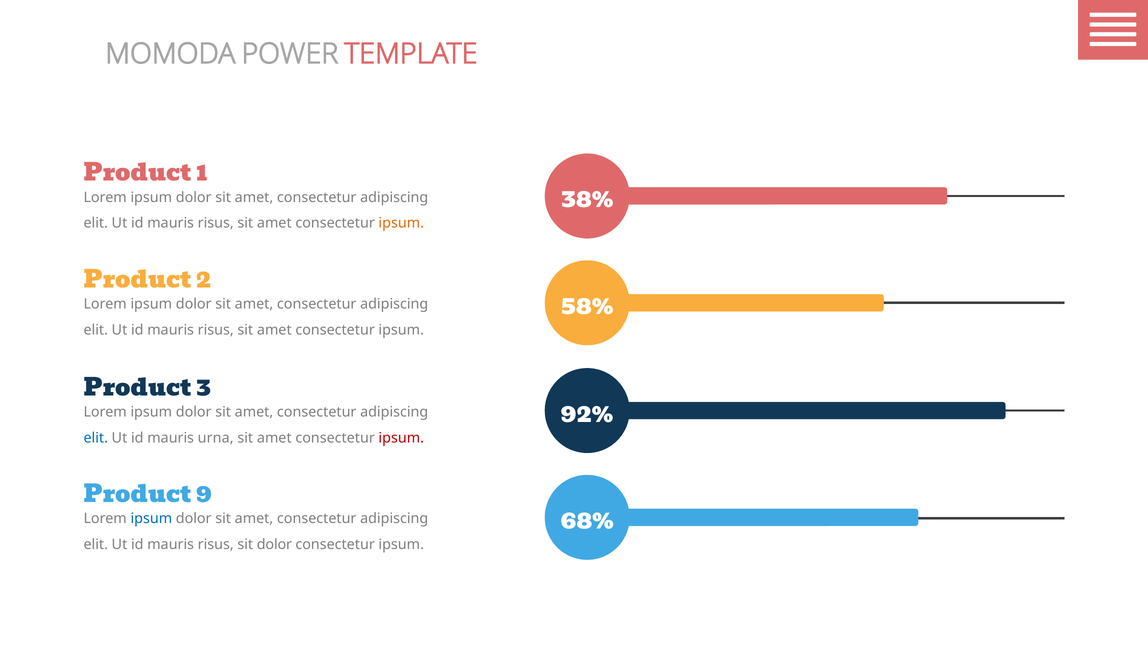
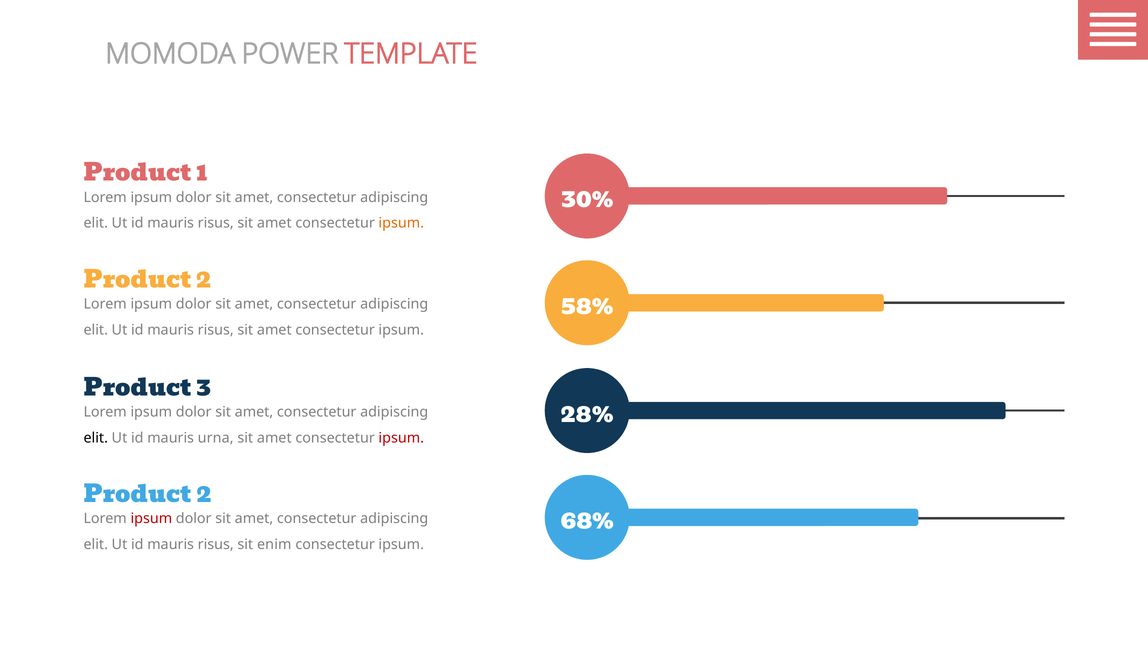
38%: 38% -> 30%
92%: 92% -> 28%
elit at (96, 438) colour: blue -> black
9 at (204, 494): 9 -> 2
ipsum at (151, 519) colour: blue -> red
sit dolor: dolor -> enim
